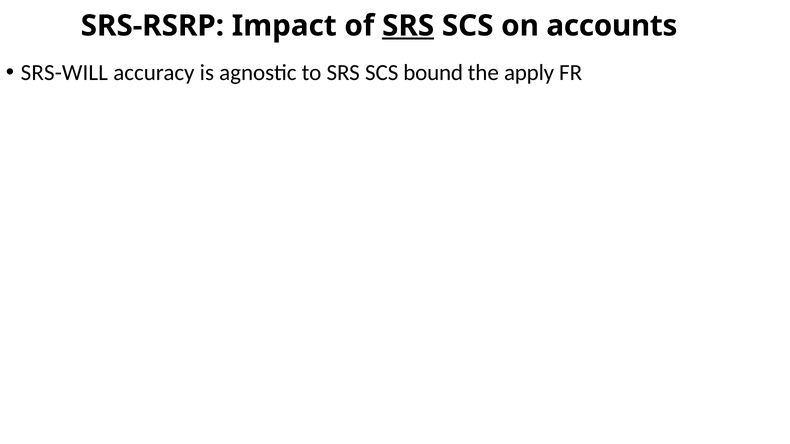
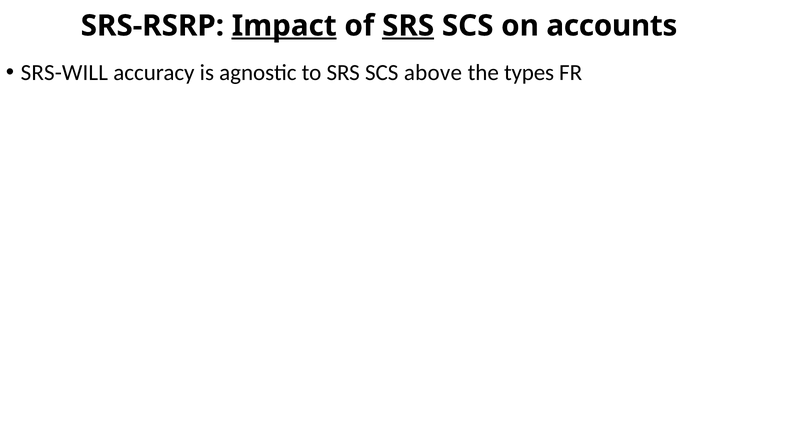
Impact underline: none -> present
bound: bound -> above
apply: apply -> types
